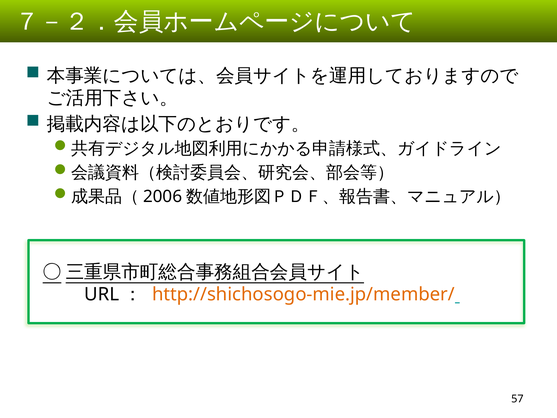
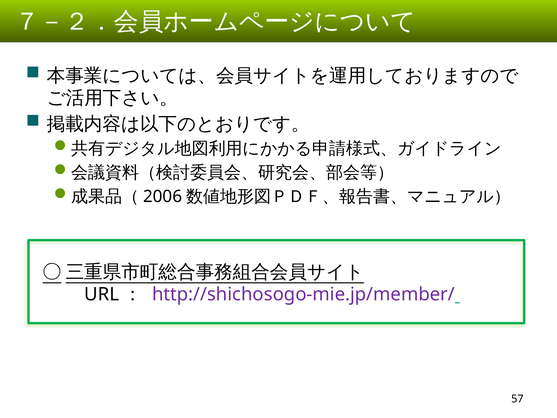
http://shichosogo-mie.jp/member/ colour: orange -> purple
